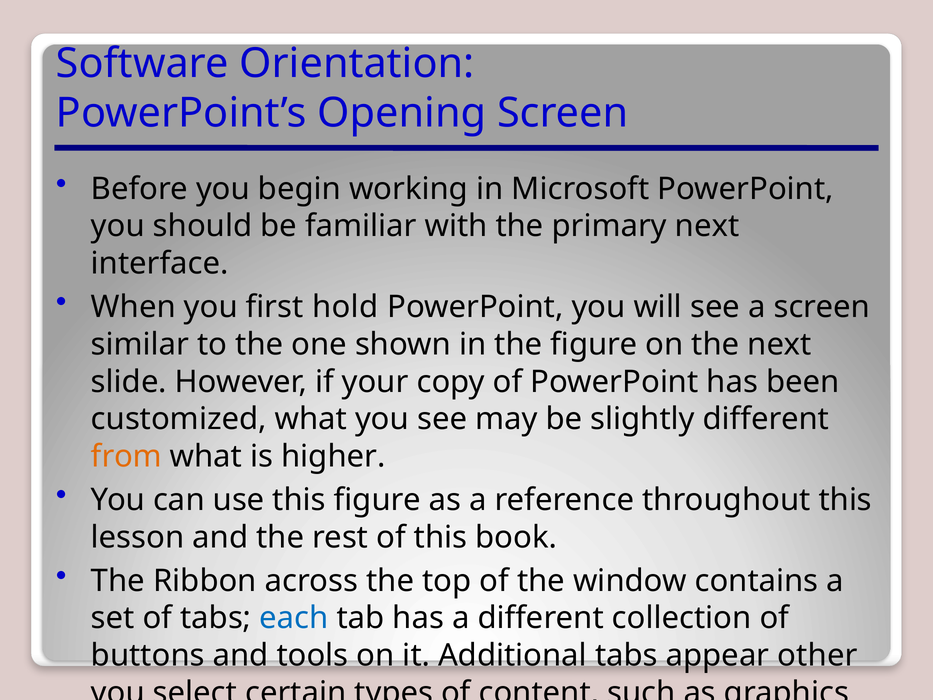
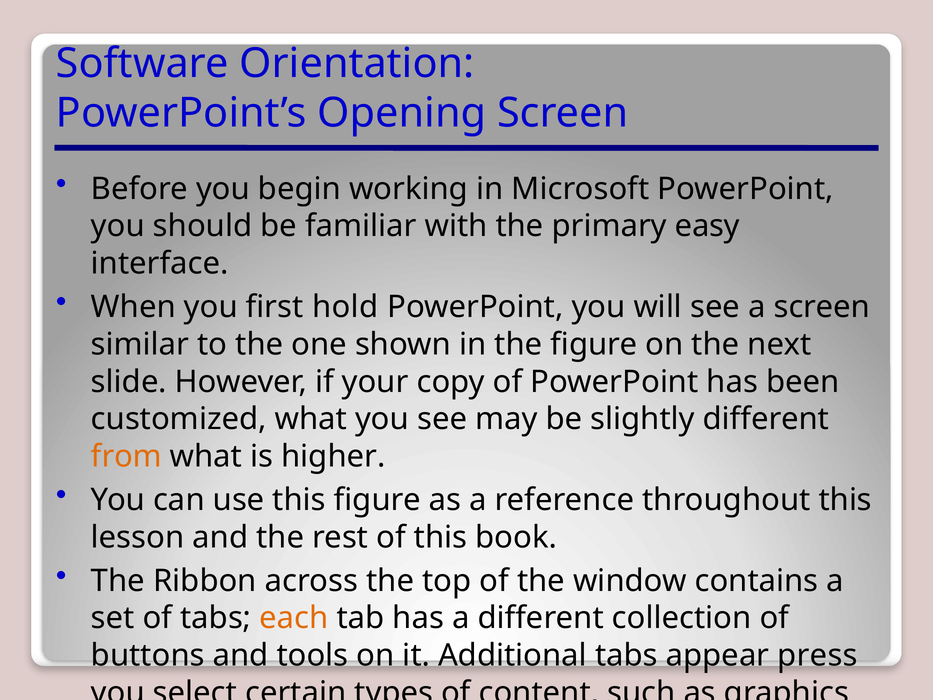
primary next: next -> easy
each colour: blue -> orange
other: other -> press
